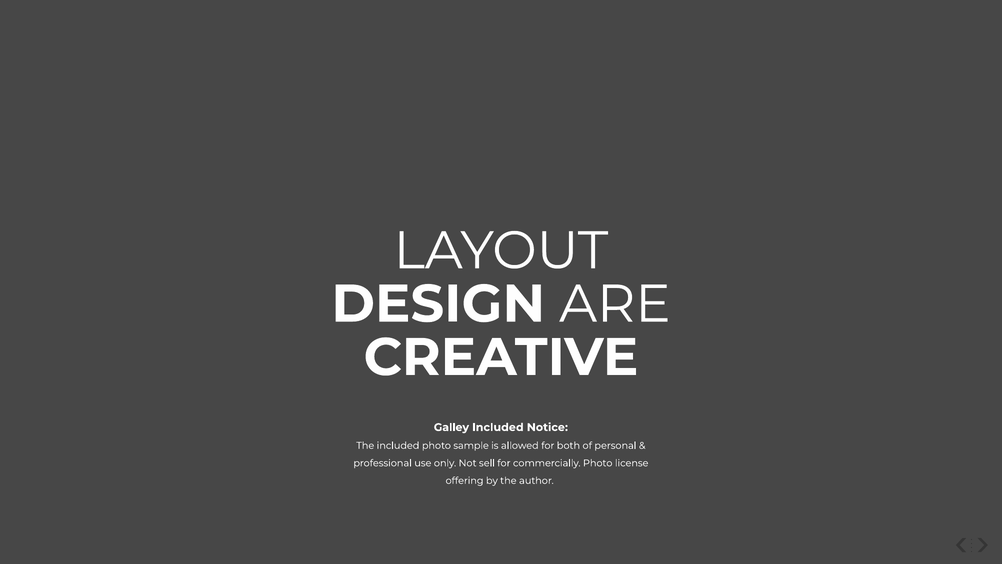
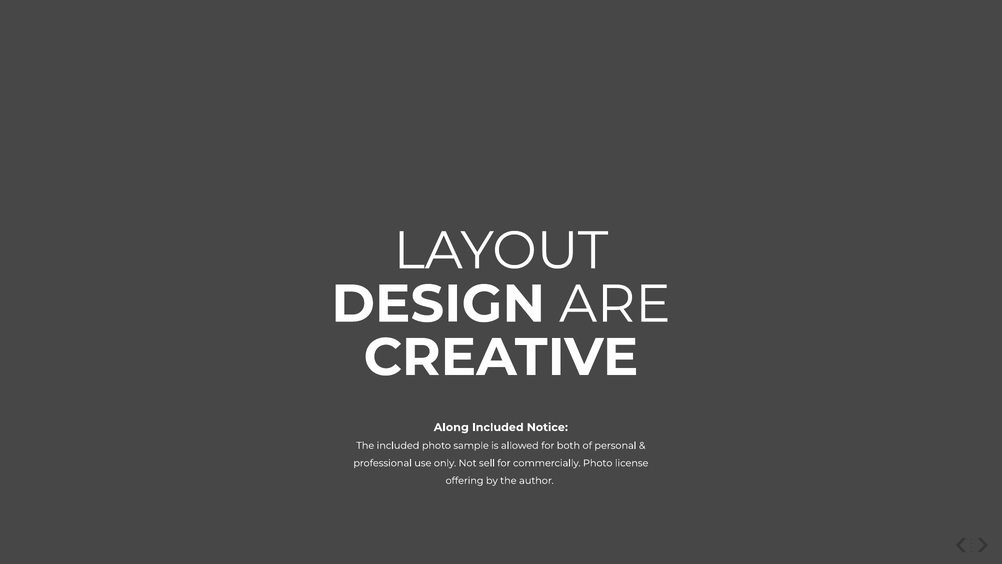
Galley: Galley -> Along
